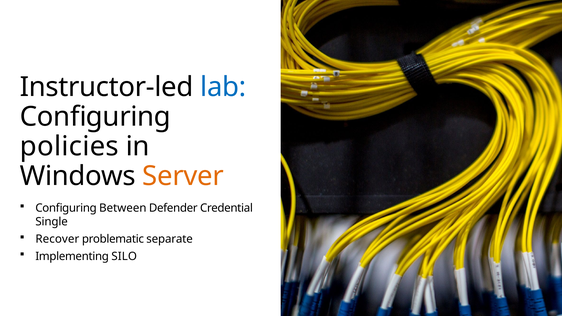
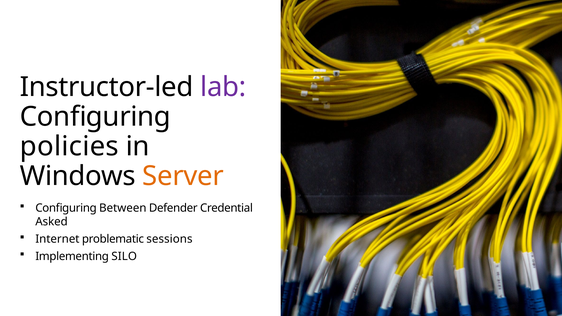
lab colour: blue -> purple
Single: Single -> Asked
Recover: Recover -> Internet
separate: separate -> sessions
